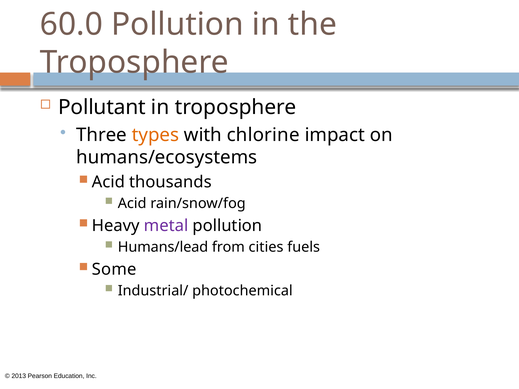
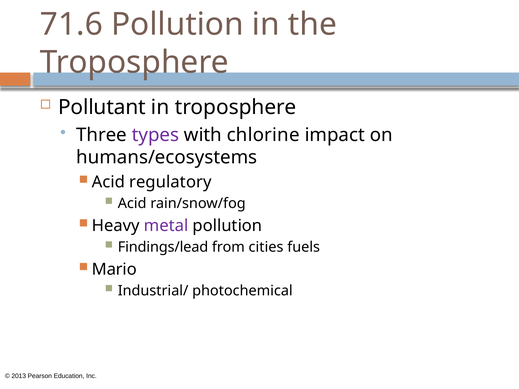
60.0: 60.0 -> 71.6
types colour: orange -> purple
thousands: thousands -> regulatory
Humans/lead: Humans/lead -> Findings/lead
Some: Some -> Mario
